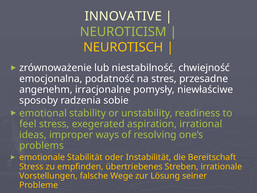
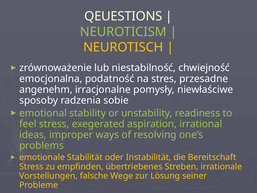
INNOVATIVE: INNOVATIVE -> QEUESTIONS
